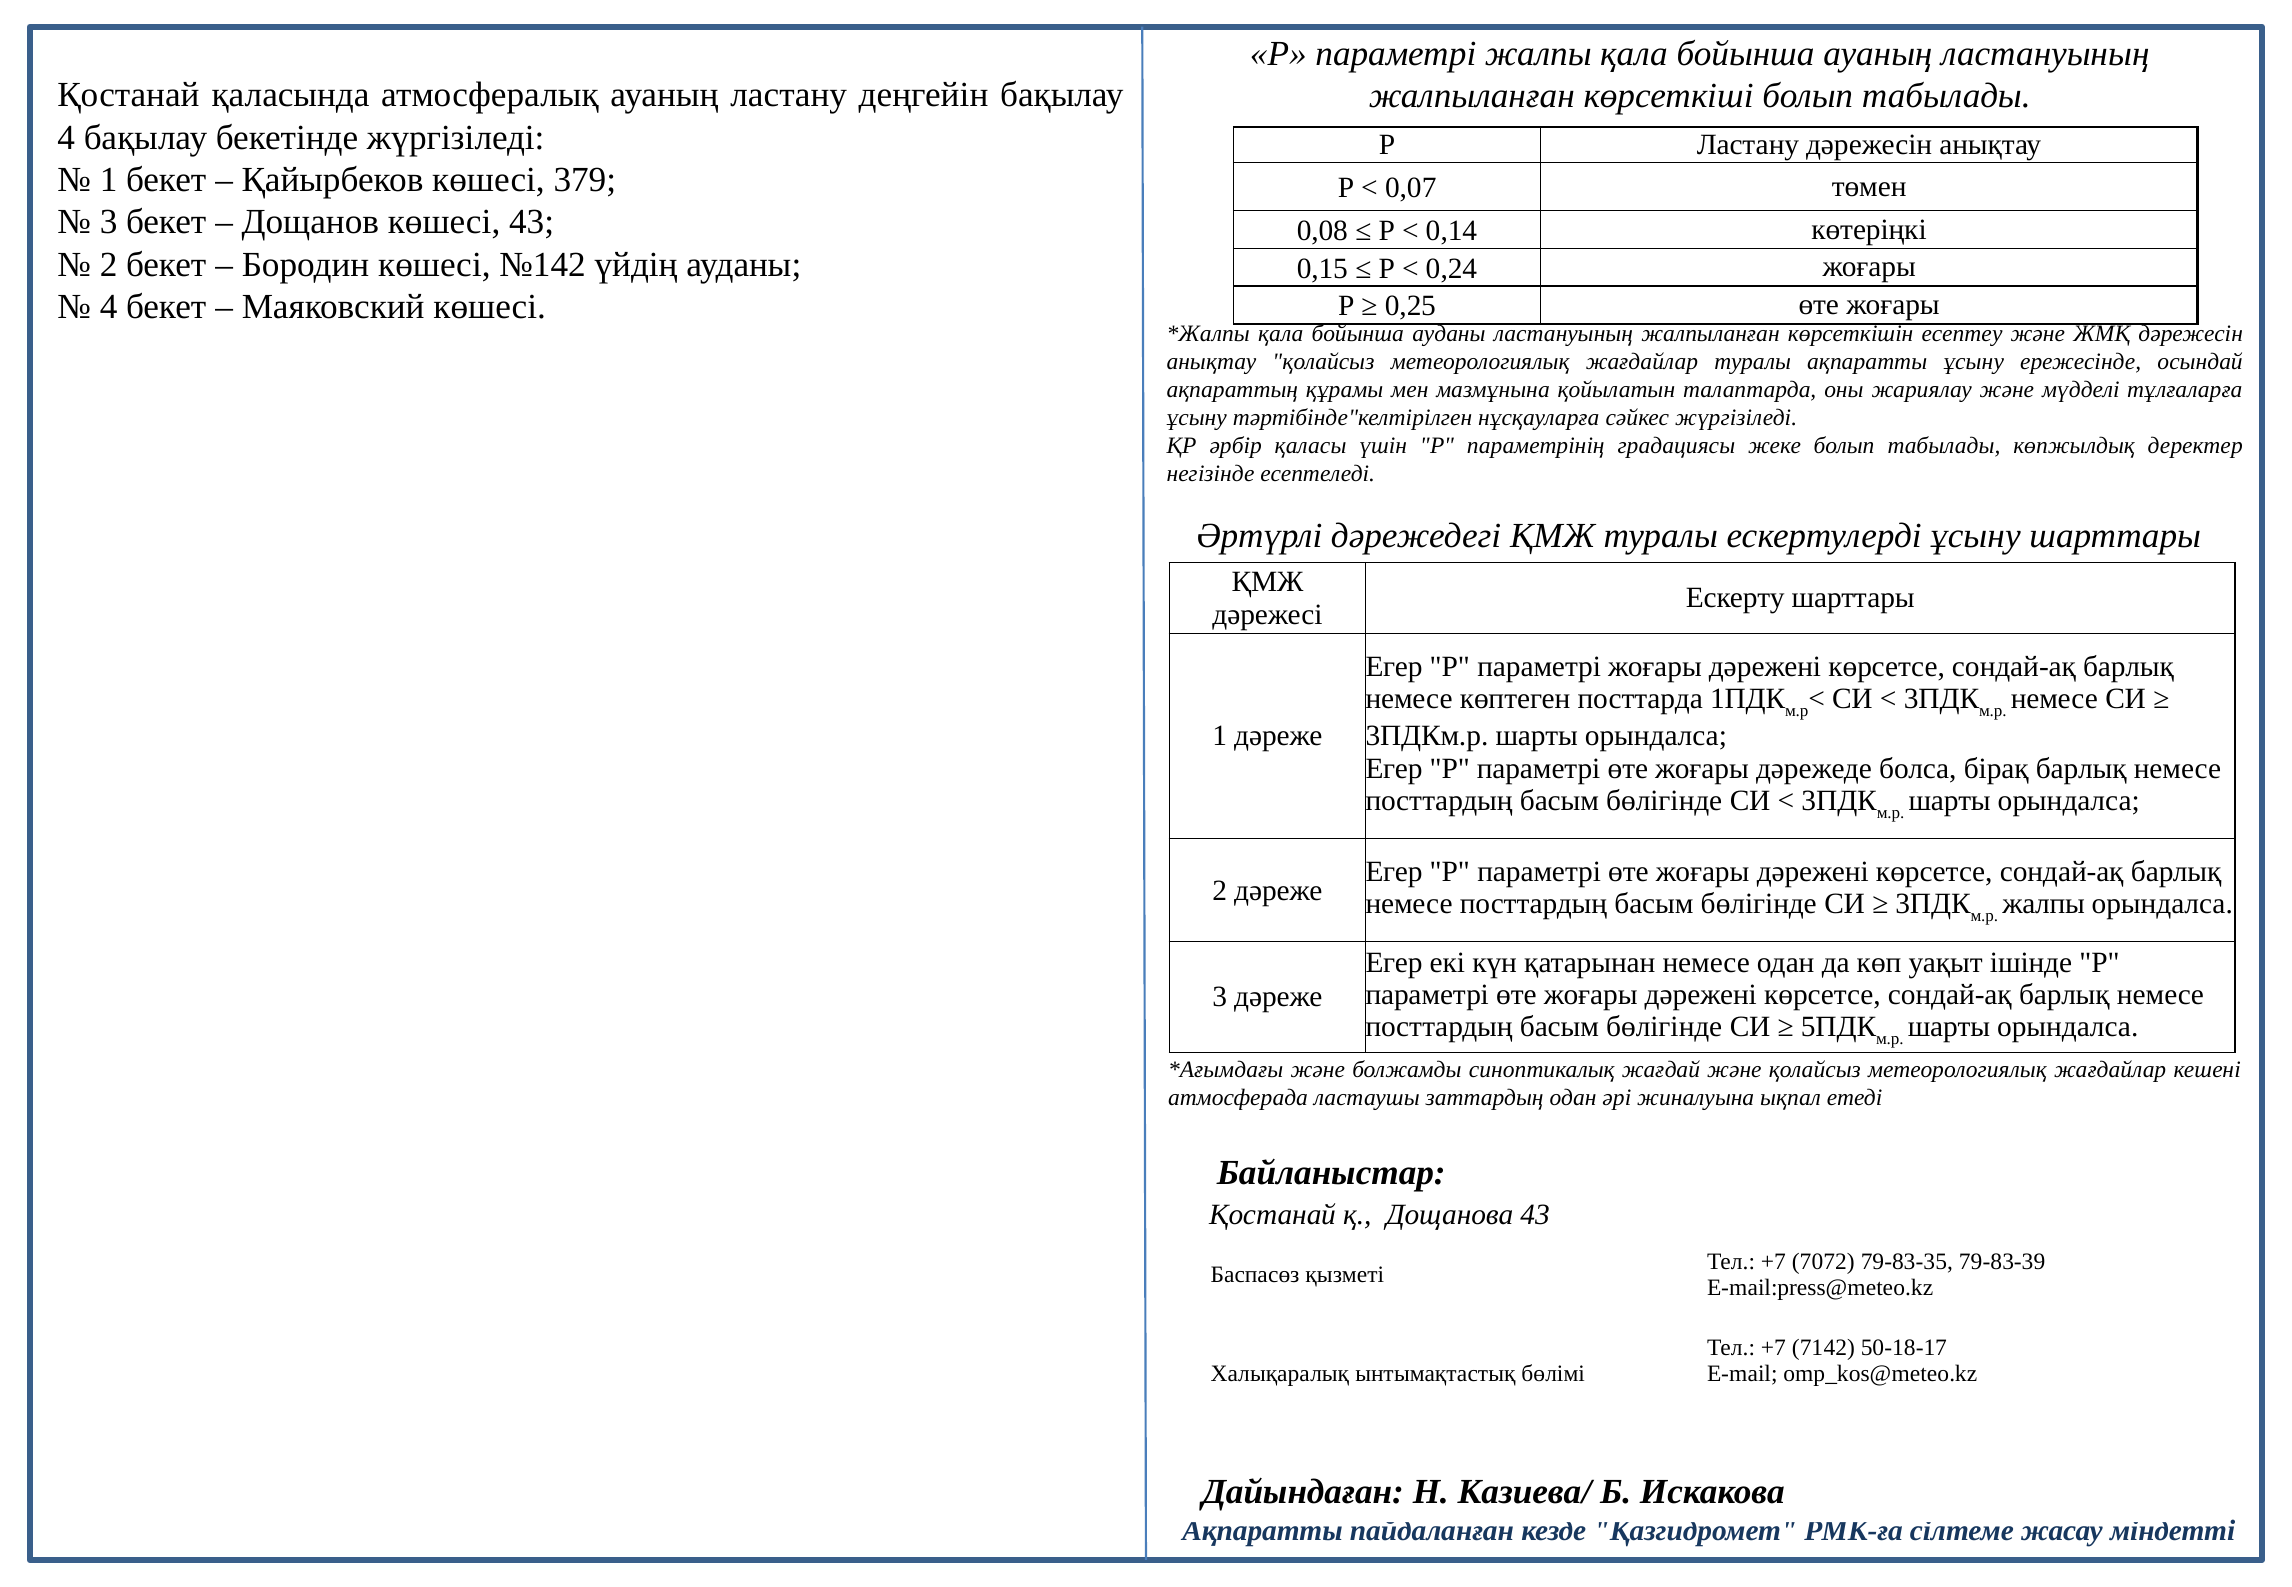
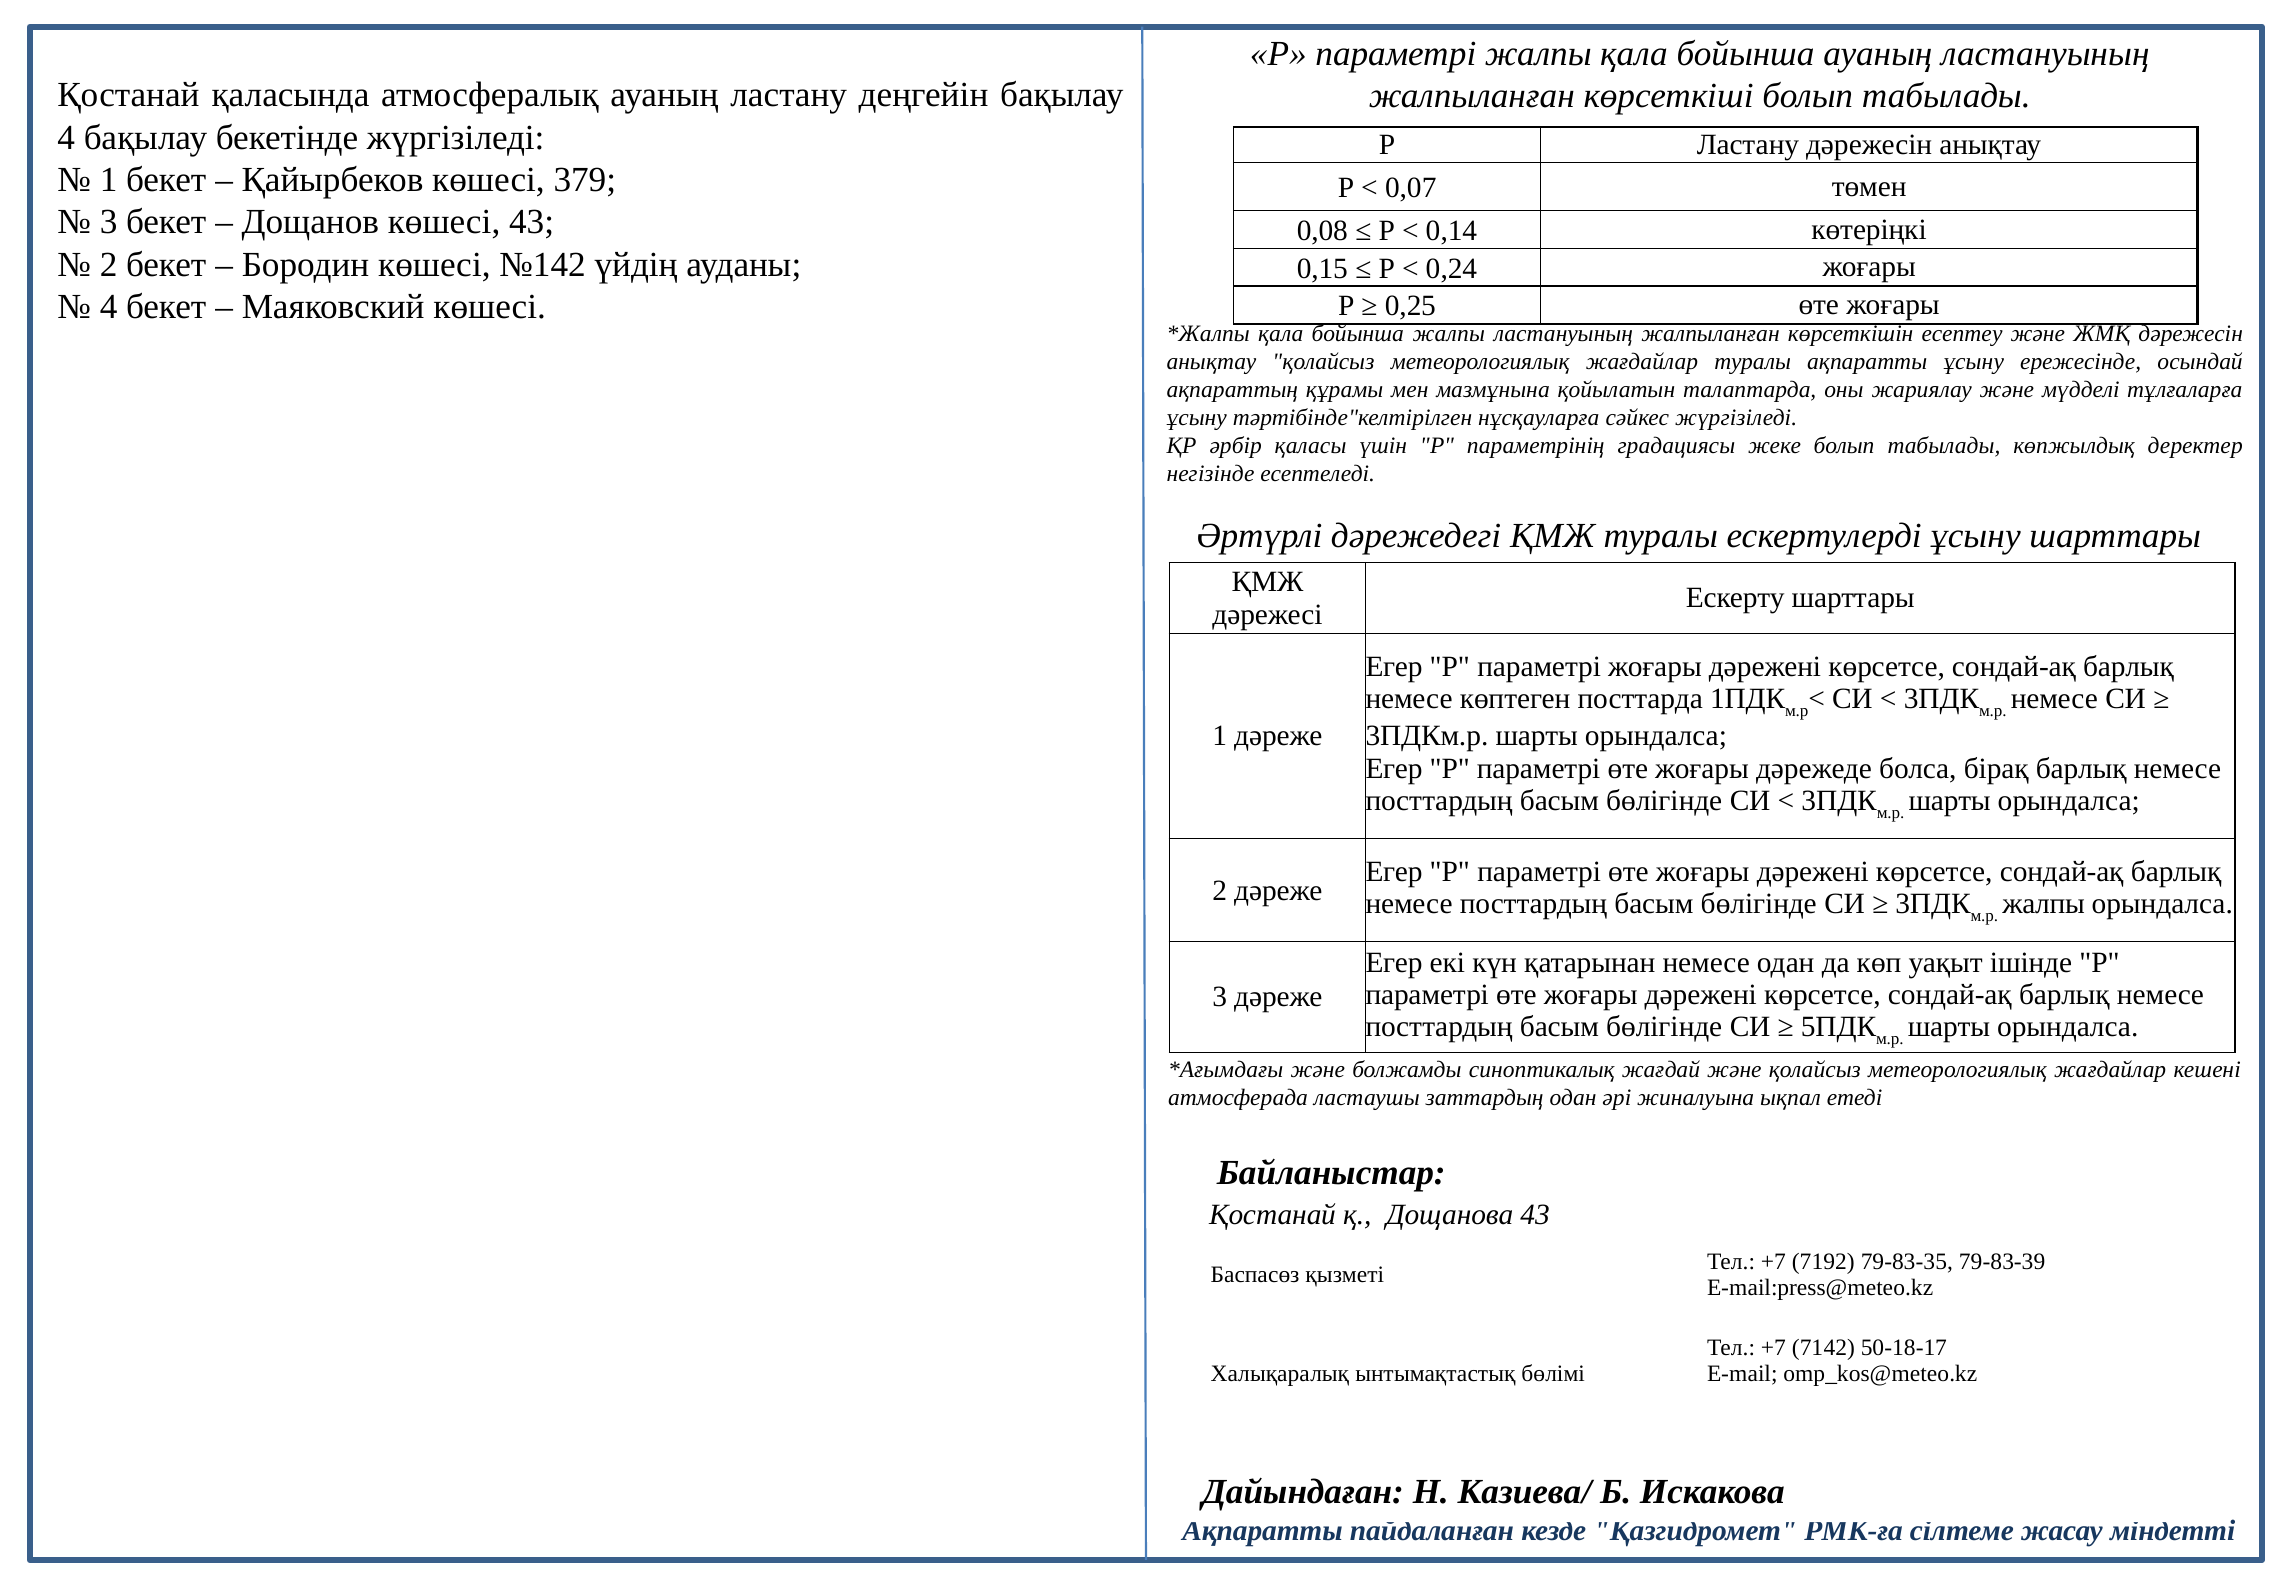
бойынша ауданы: ауданы -> жалпы
7072: 7072 -> 7192
